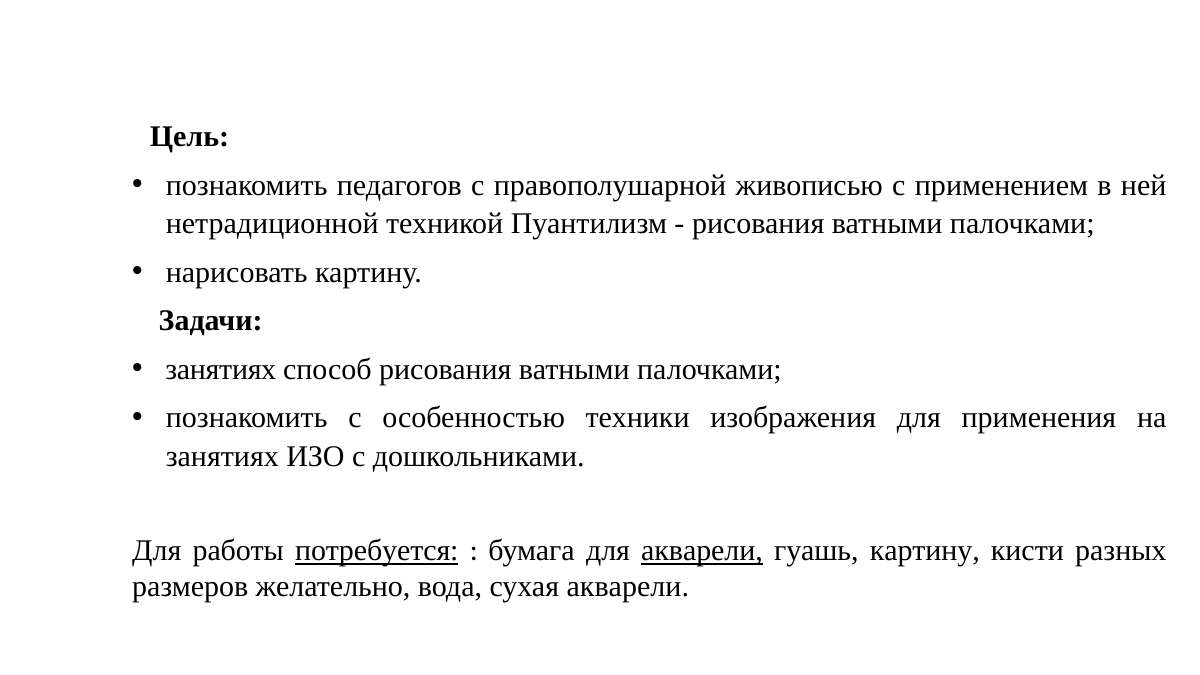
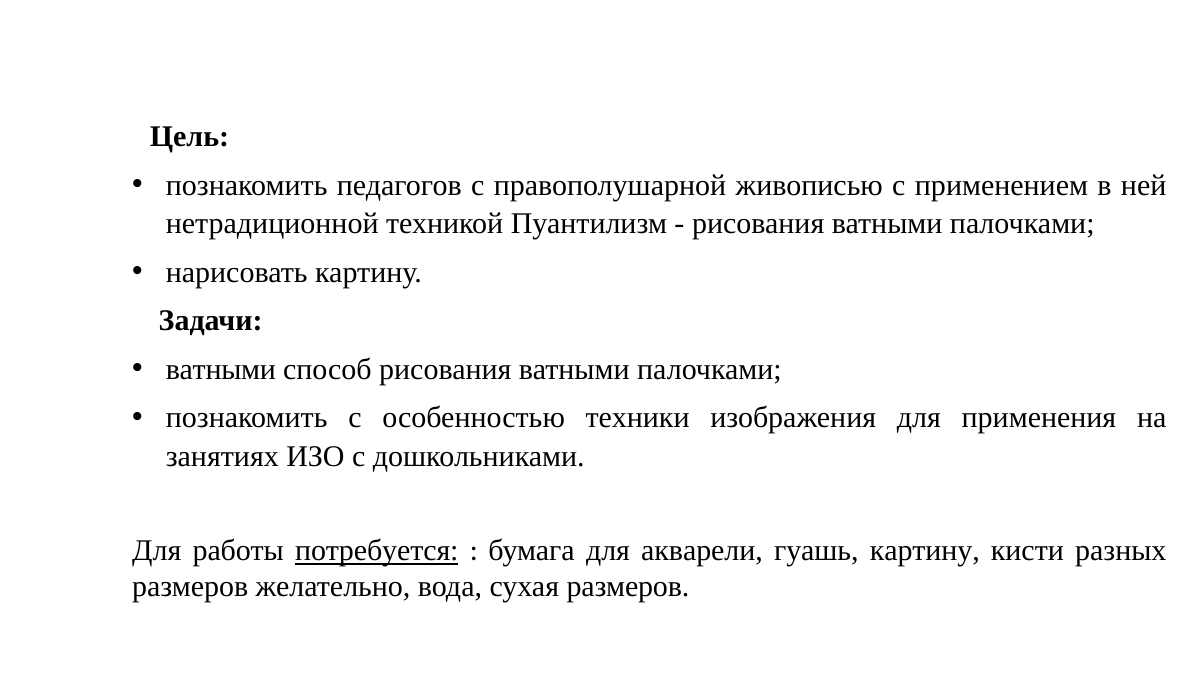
занятиях at (221, 369): занятиях -> ватными
акварели at (702, 551) underline: present -> none
сухая акварели: акварели -> размеров
